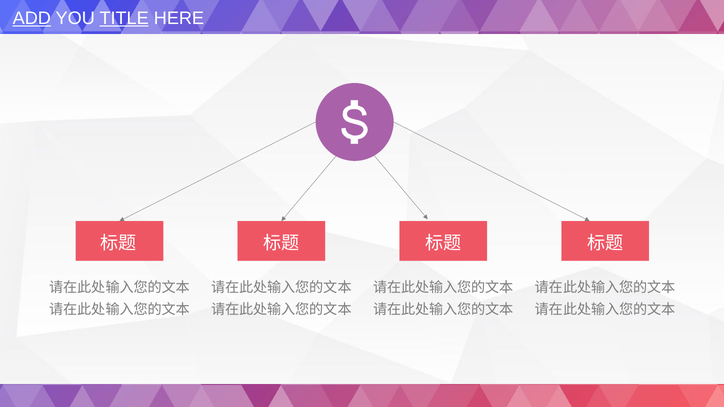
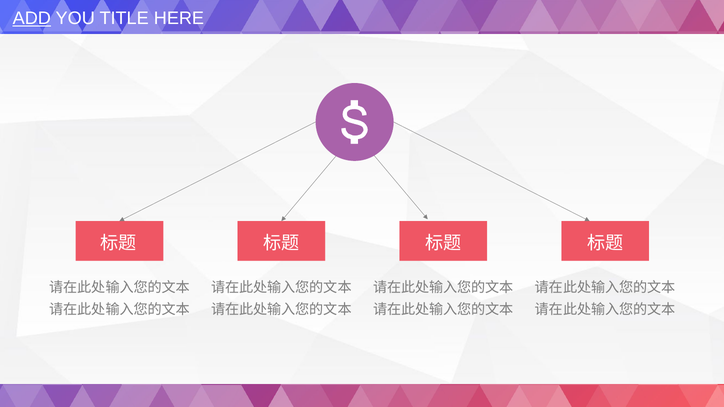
TITLE underline: present -> none
